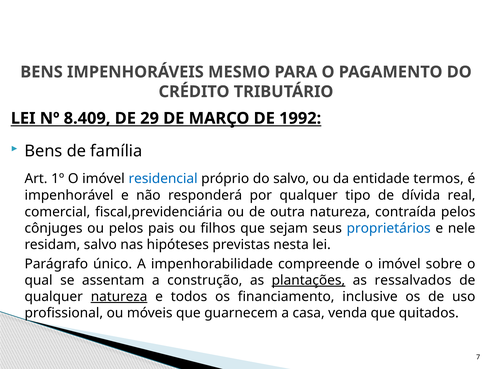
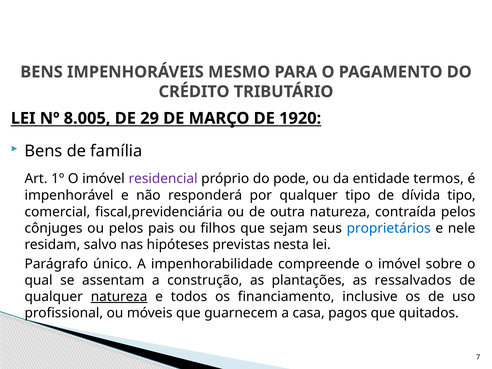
8.409: 8.409 -> 8.005
1992: 1992 -> 1920
residencial colour: blue -> purple
do salvo: salvo -> pode
dívida real: real -> tipo
plantações underline: present -> none
venda: venda -> pagos
